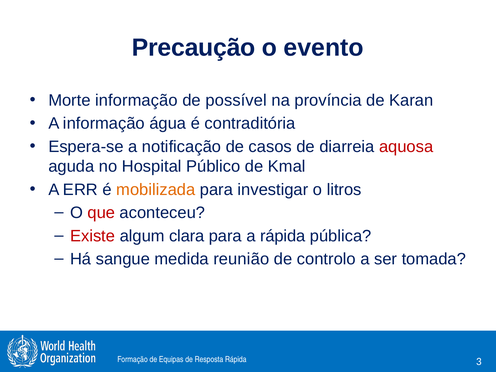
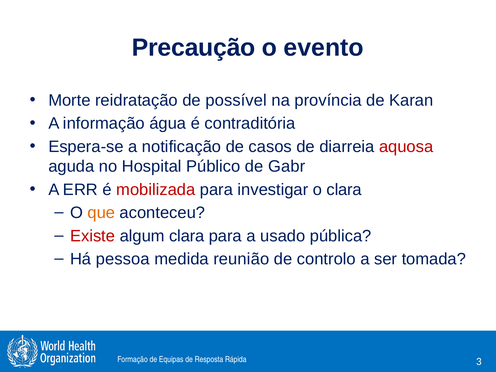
Morte informação: informação -> reidratação
Kmal: Kmal -> Gabr
mobilizada colour: orange -> red
o litros: litros -> clara
que colour: red -> orange
a rápida: rápida -> usado
sangue: sangue -> pessoa
